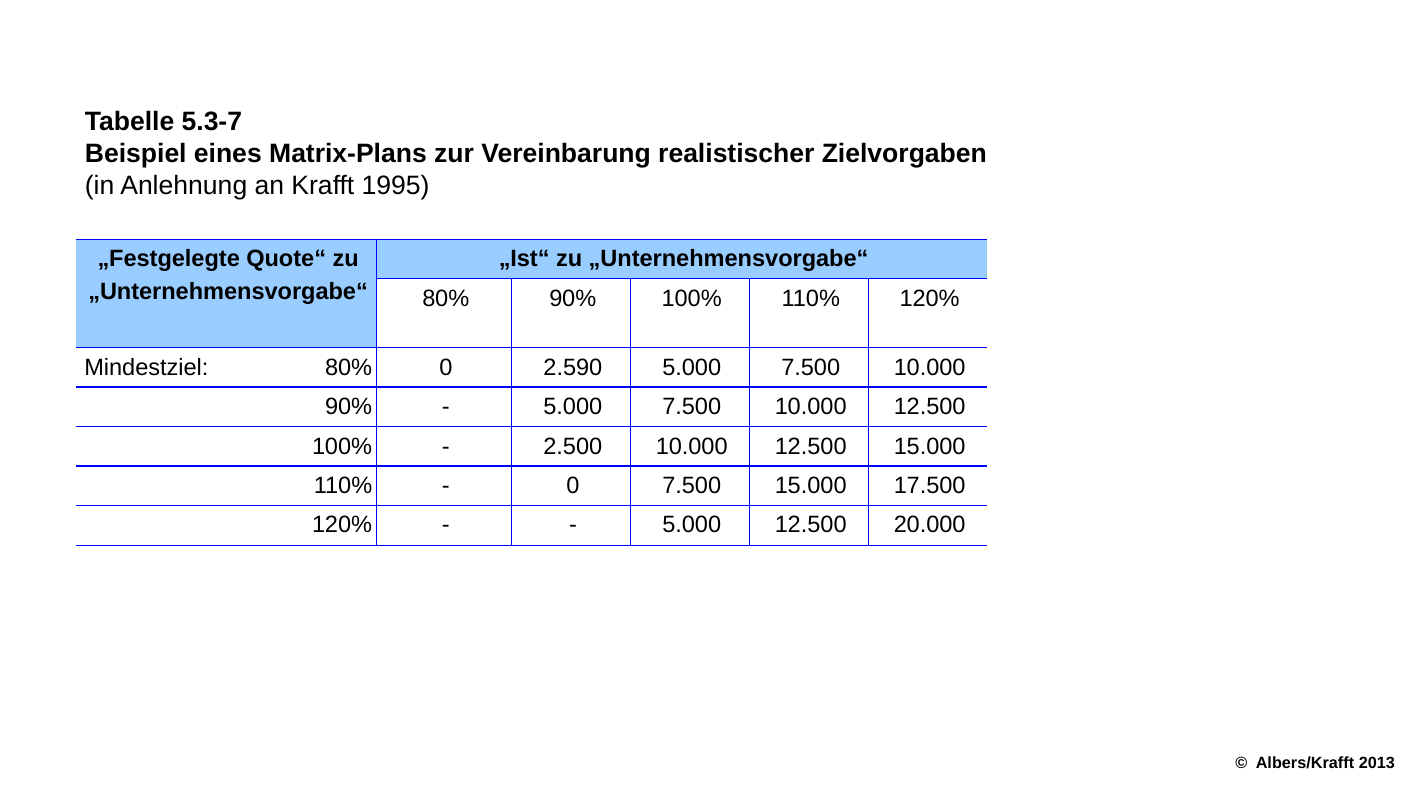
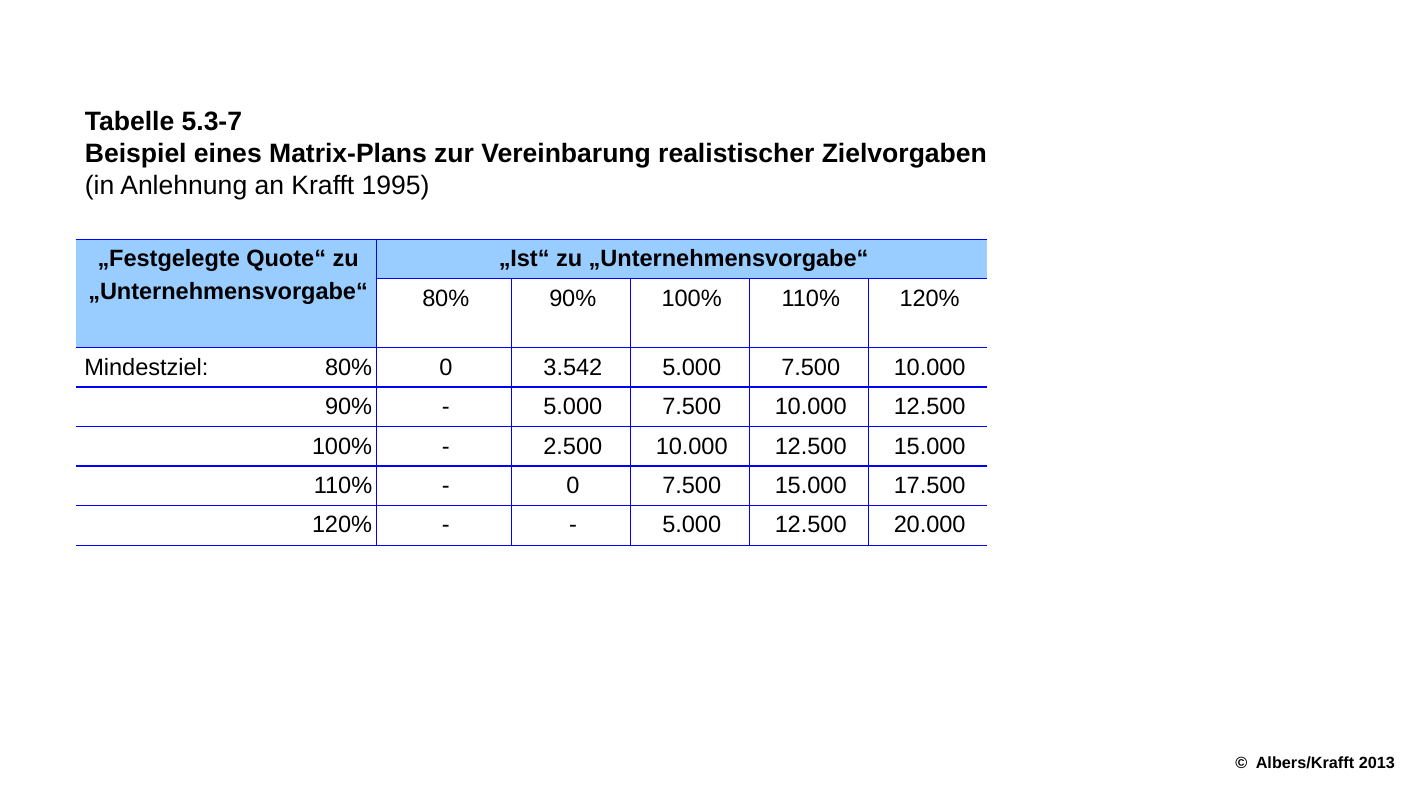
2.590: 2.590 -> 3.542
